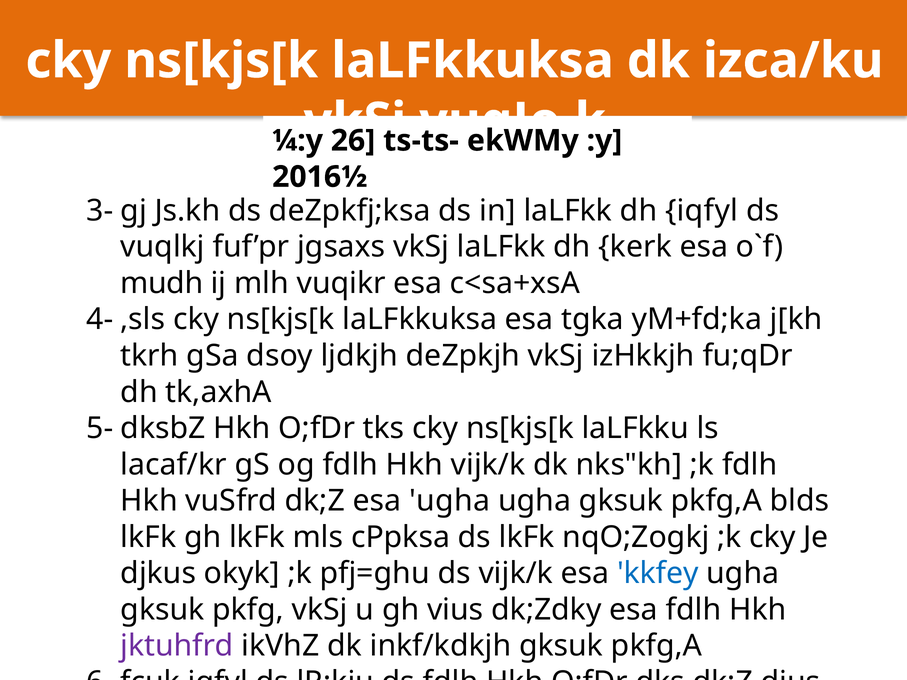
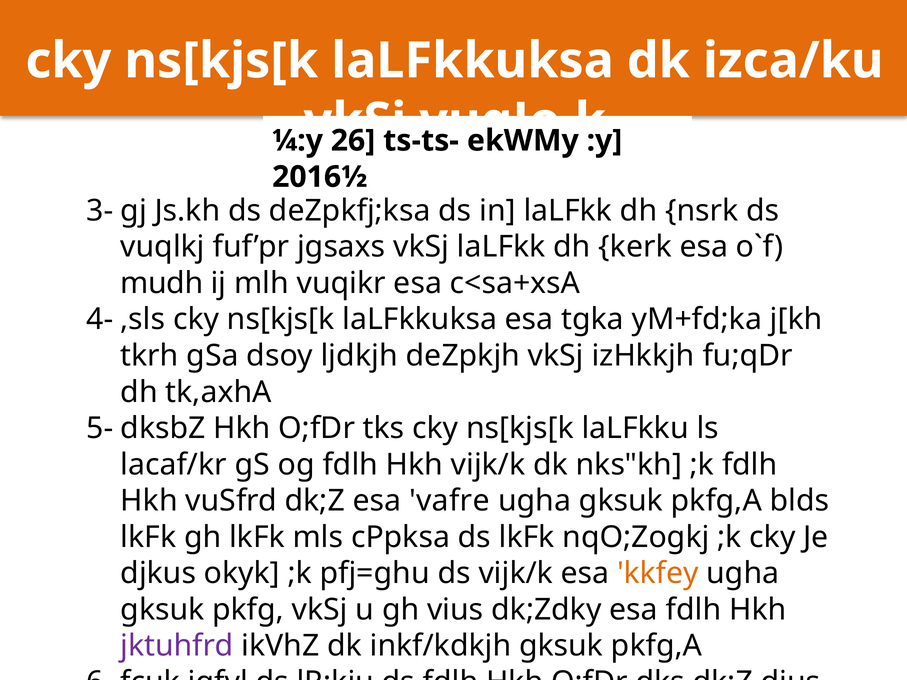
dh iqfyl: iqfyl -> nsrk
esa ugha: ugha -> vafre
kkfey colour: blue -> orange
